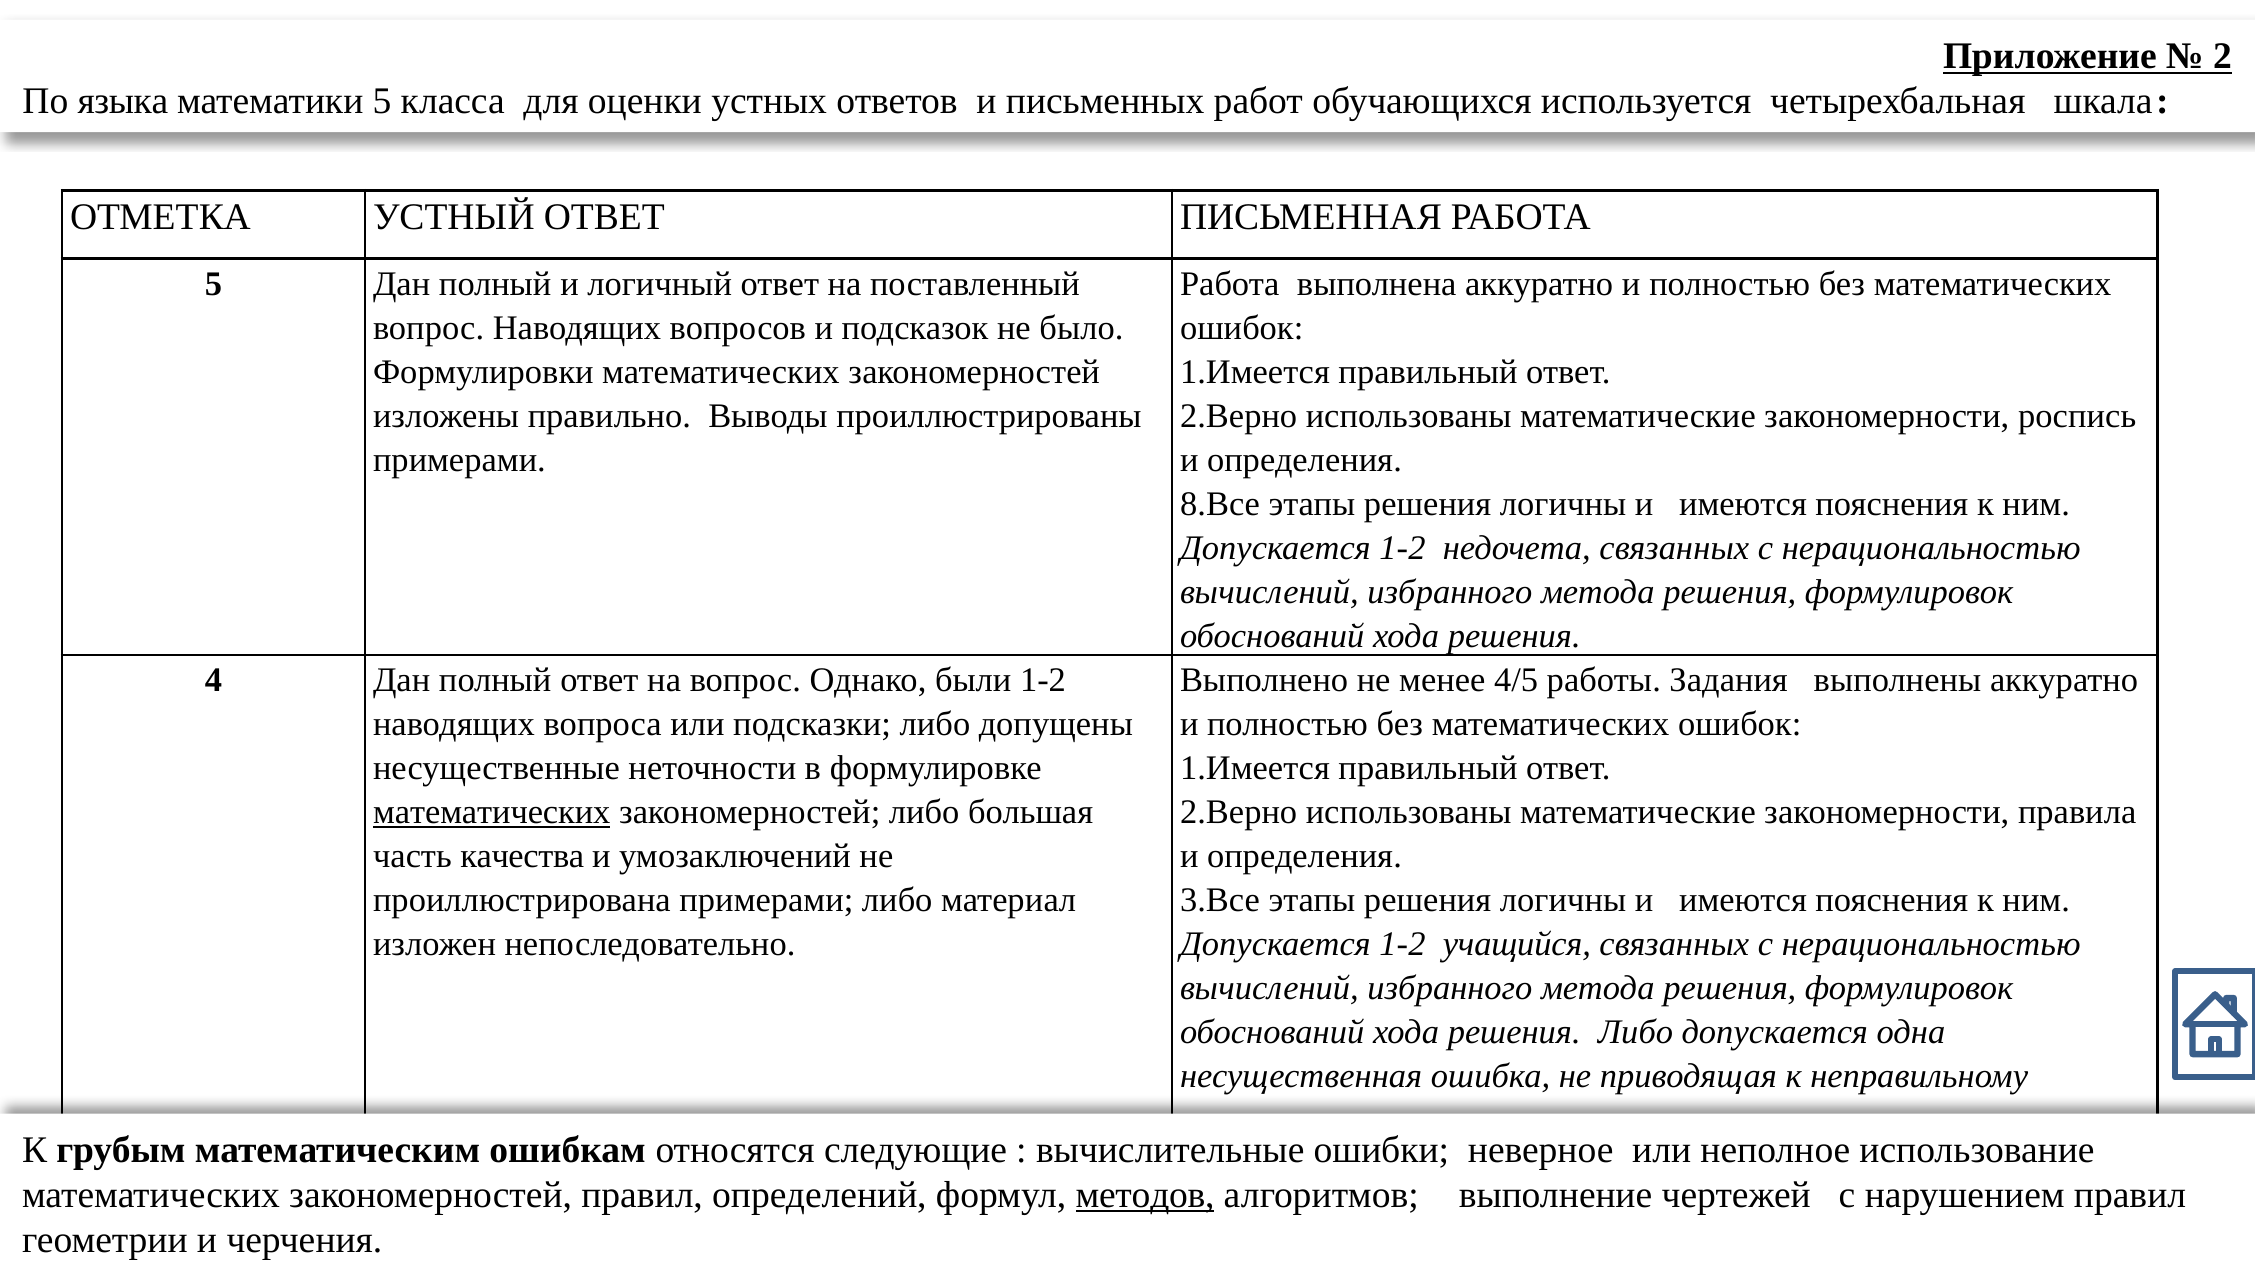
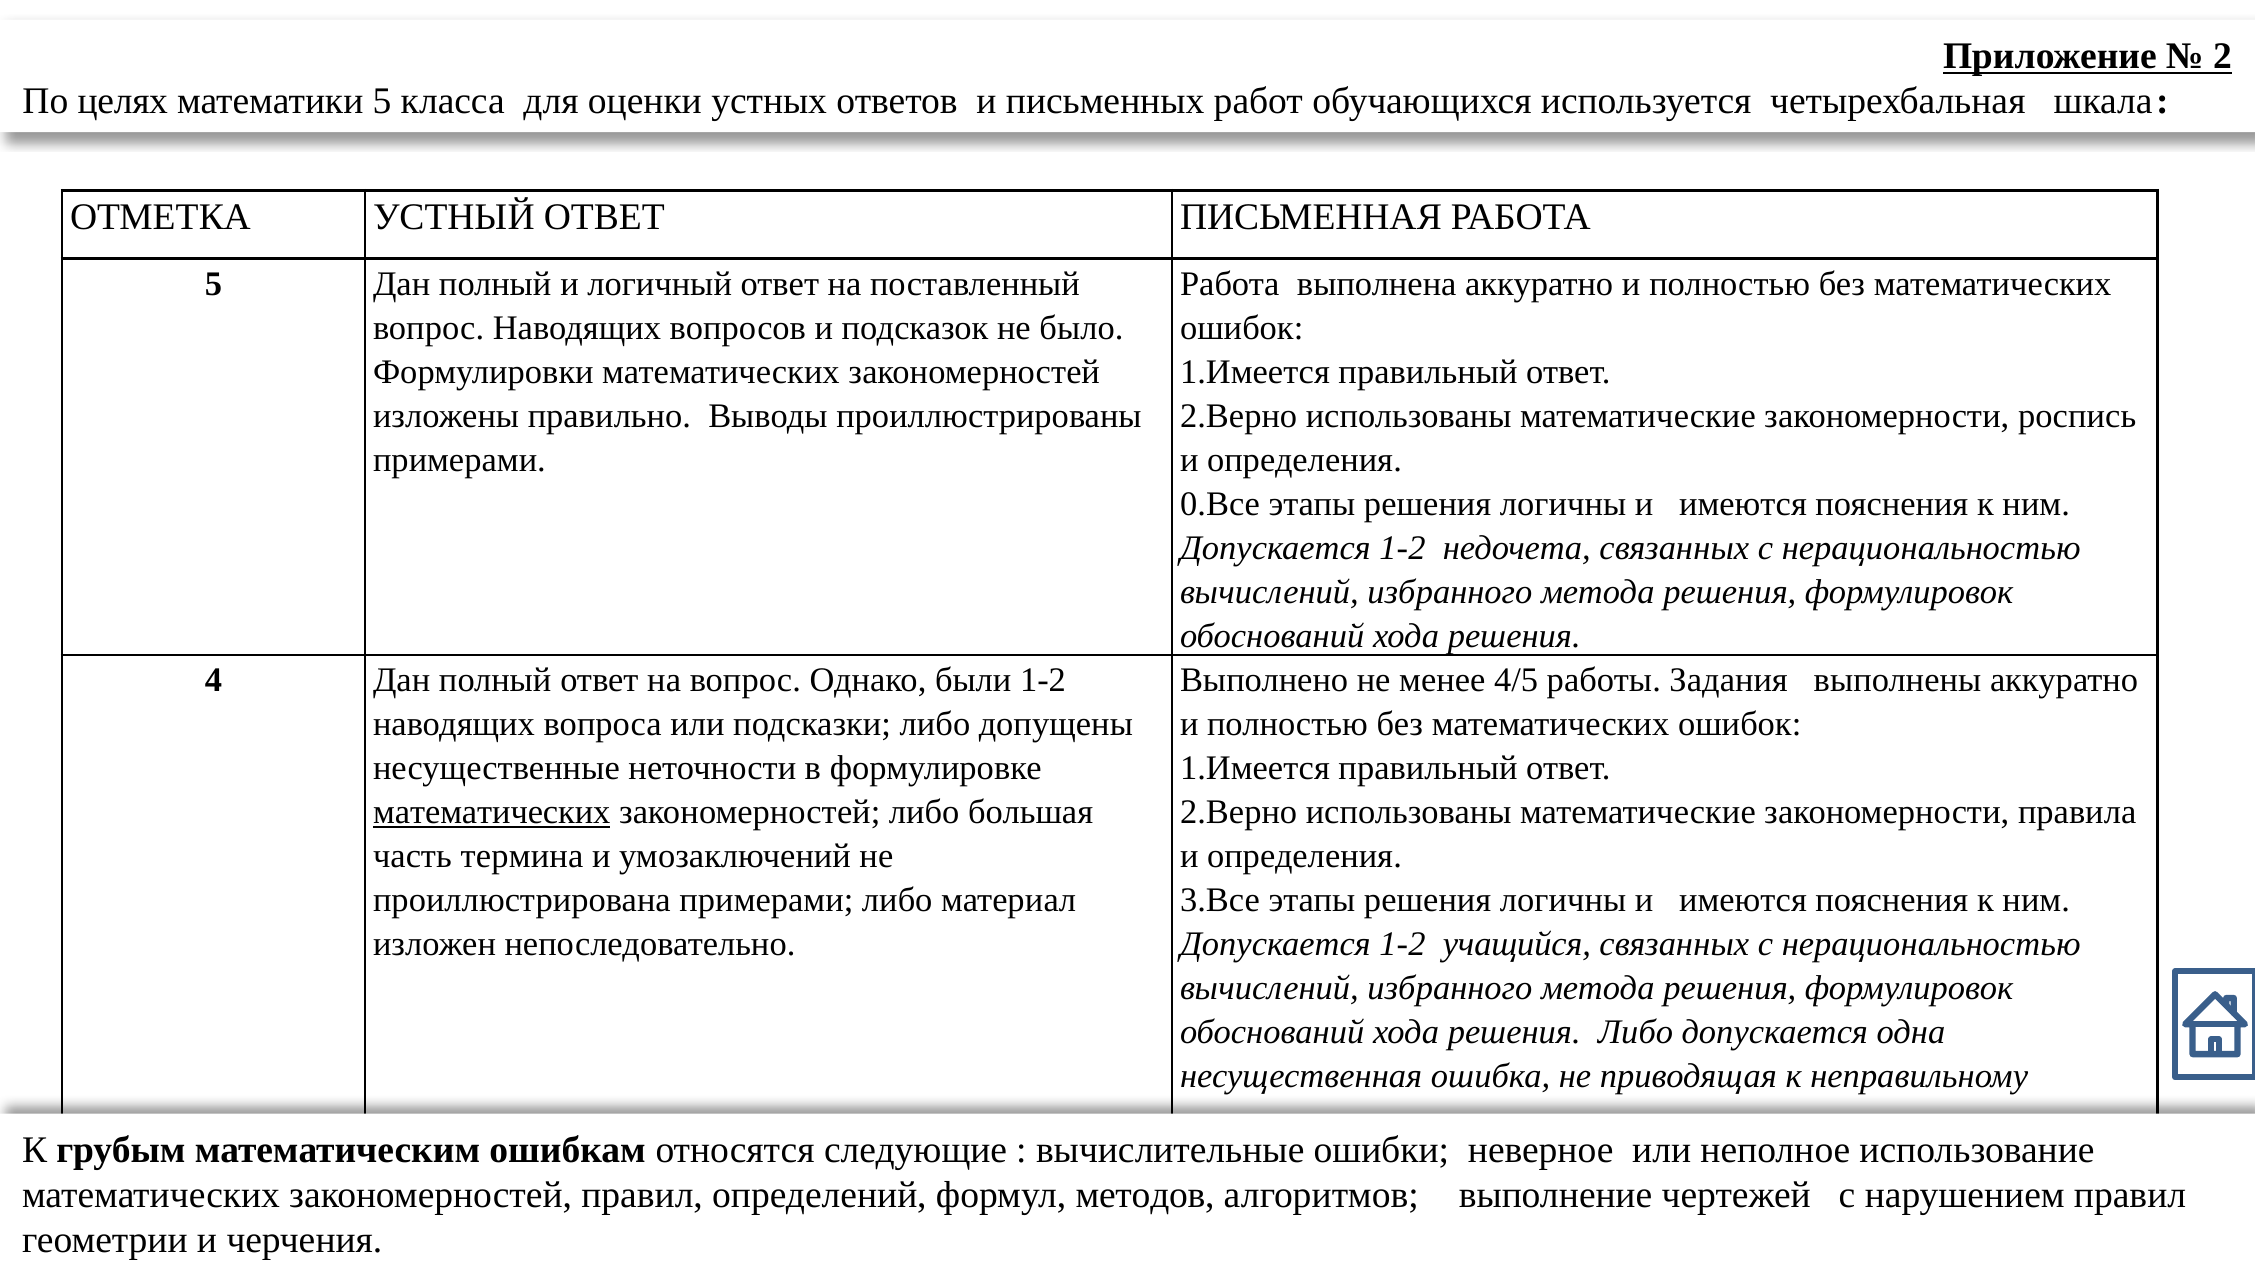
языка: языка -> целях
8.Все: 8.Все -> 0.Все
качества: качества -> термина
методов underline: present -> none
